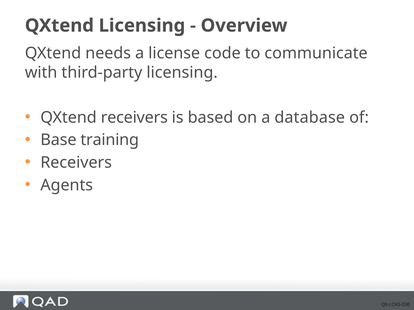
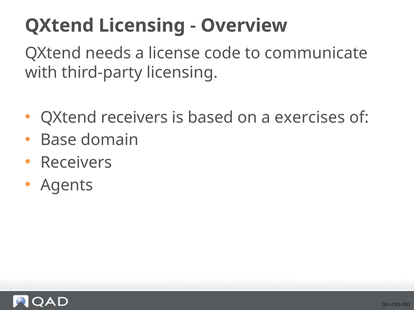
database: database -> exercises
training: training -> domain
